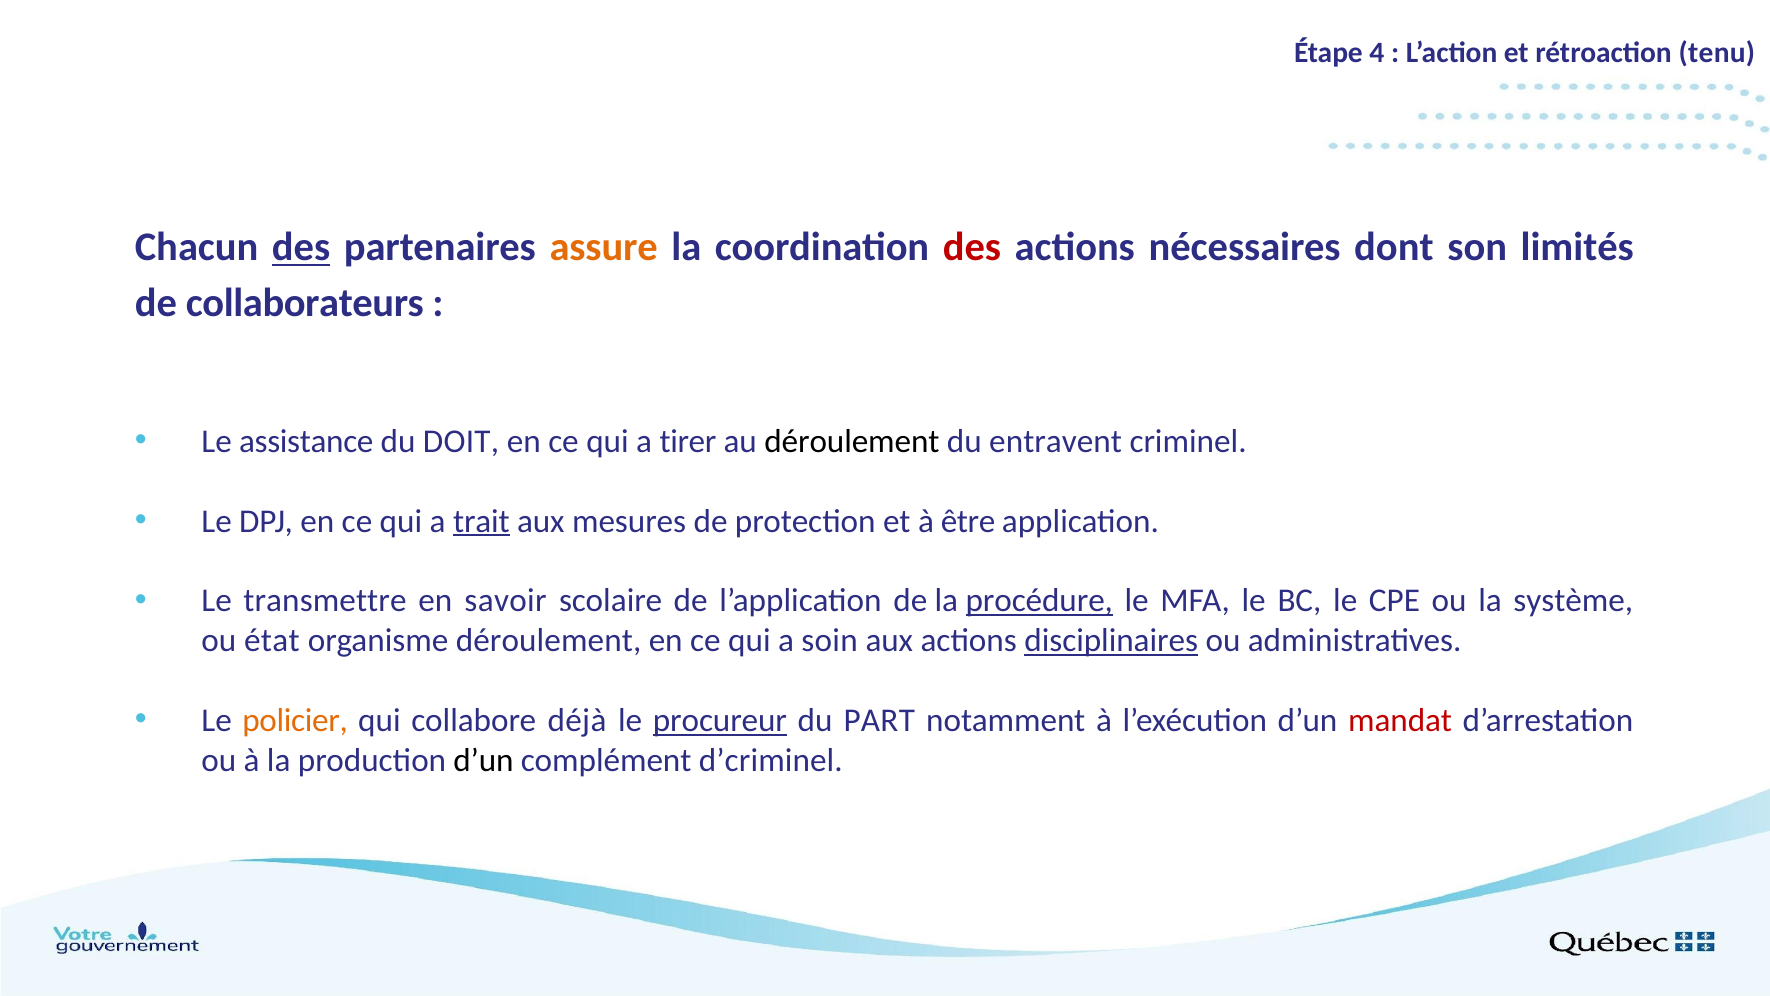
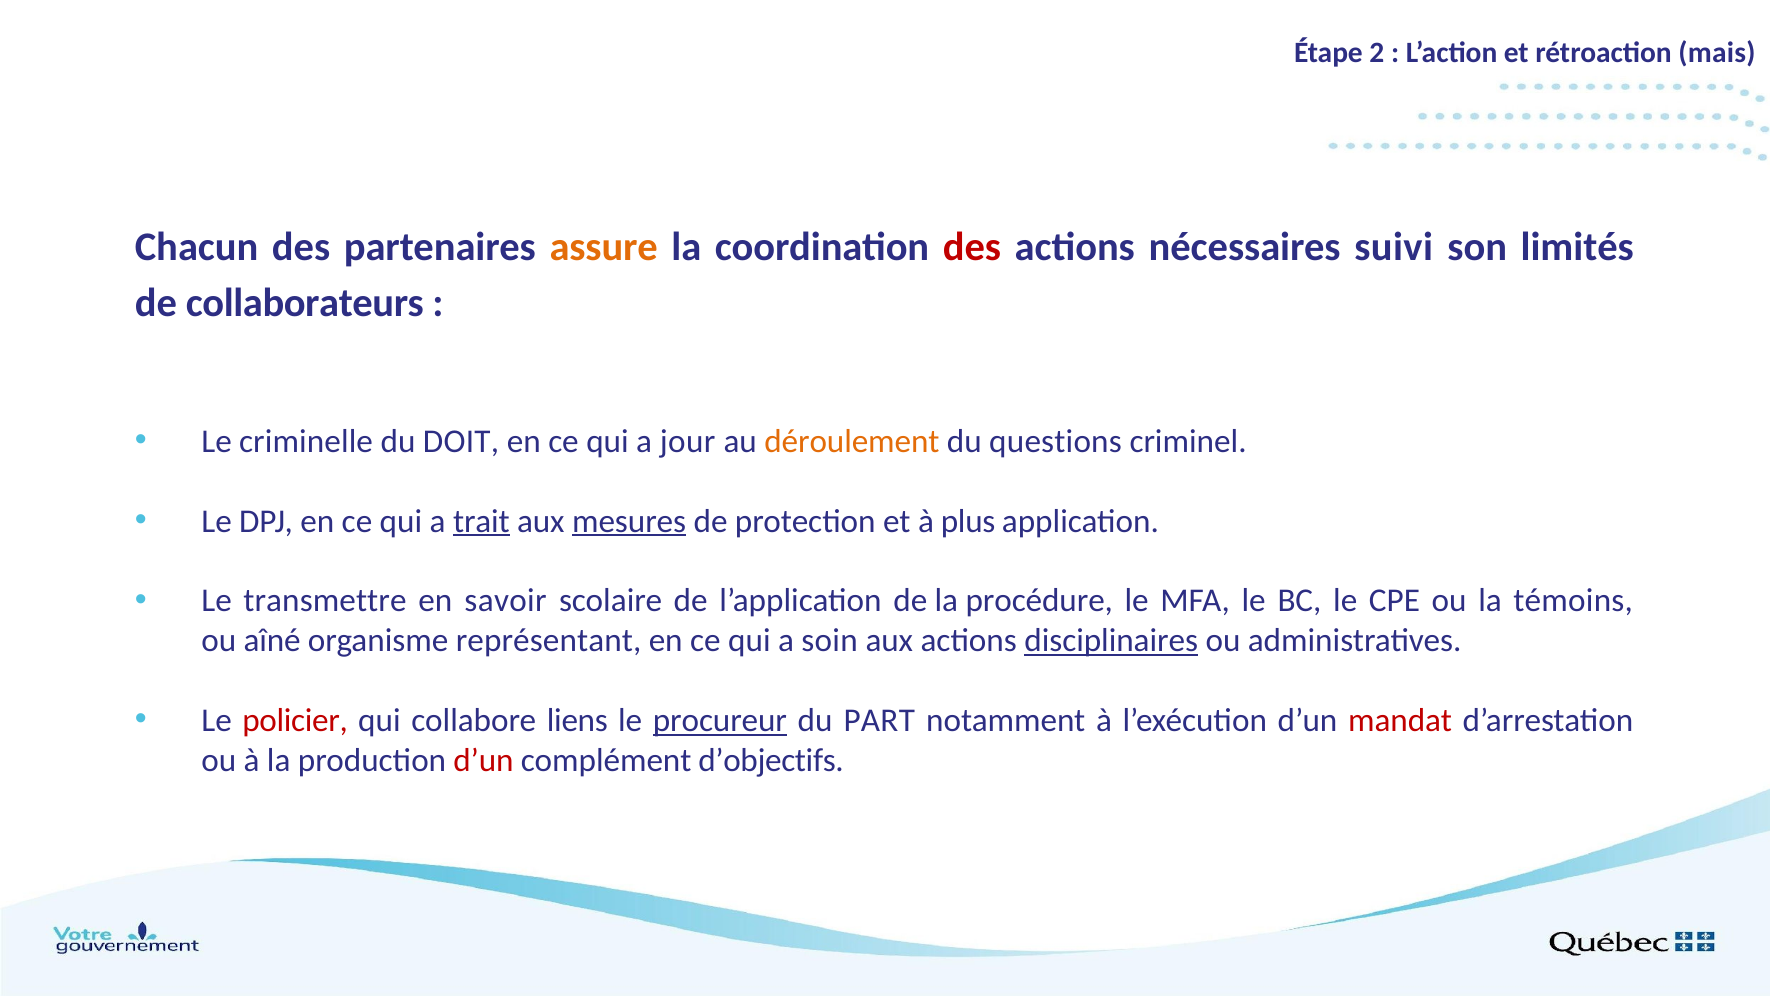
4: 4 -> 2
tenu: tenu -> mais
des at (301, 248) underline: present -> none
dont: dont -> suivi
assistance: assistance -> criminelle
tirer: tirer -> jour
déroulement at (852, 441) colour: black -> orange
entravent: entravent -> questions
mesures underline: none -> present
être: être -> plus
procédure underline: present -> none
système: système -> témoins
état: état -> aîné
organisme déroulement: déroulement -> représentant
policier colour: orange -> red
déjà: déjà -> liens
d’un at (483, 760) colour: black -> red
d’criminel: d’criminel -> d’objectifs
